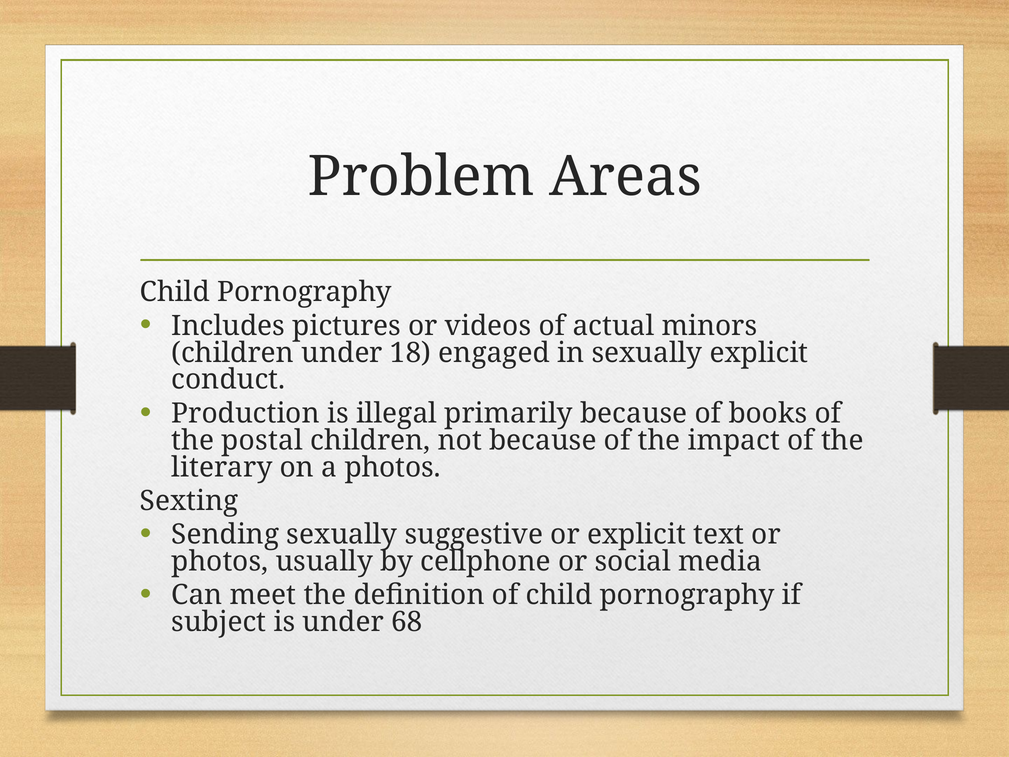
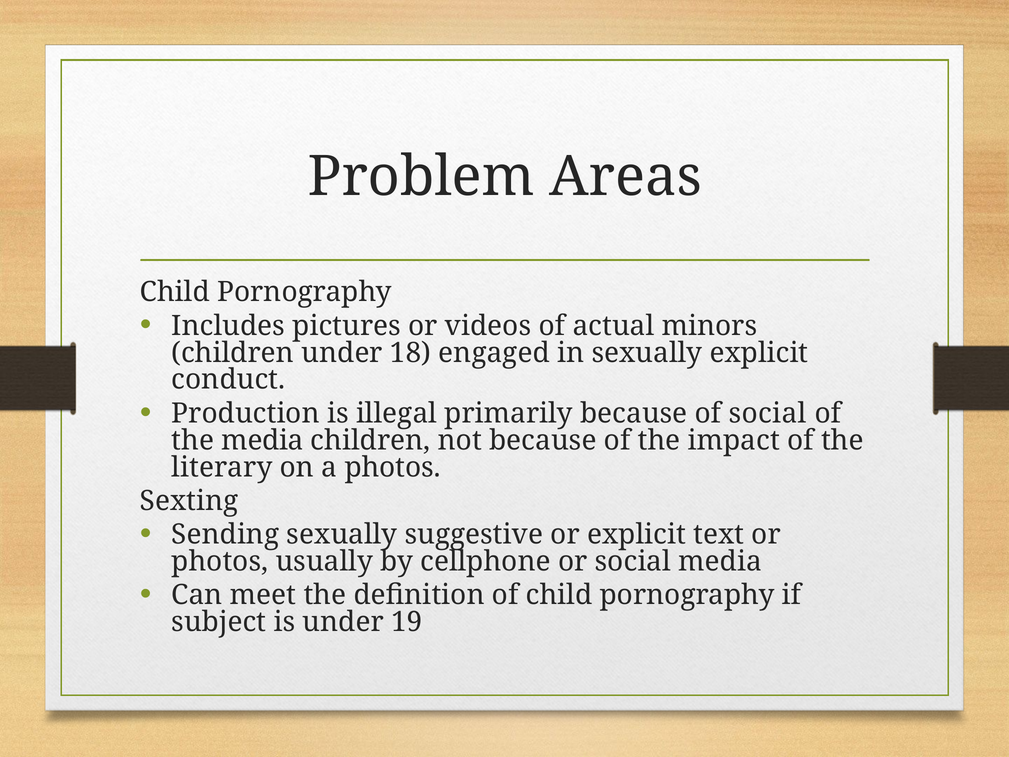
of books: books -> social
the postal: postal -> media
68: 68 -> 19
